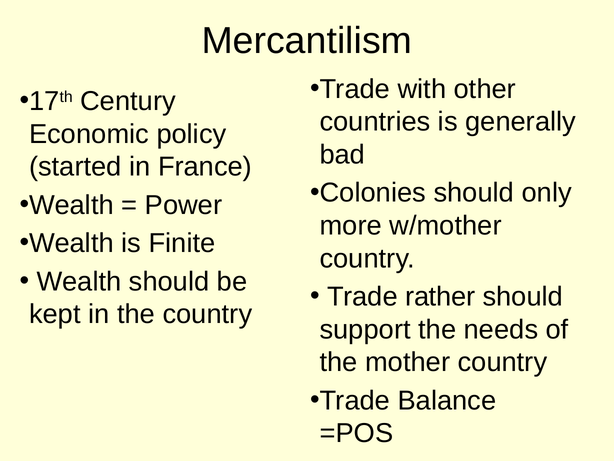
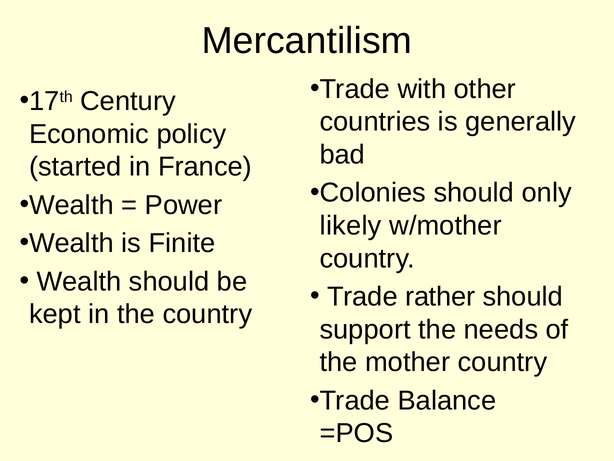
more: more -> likely
